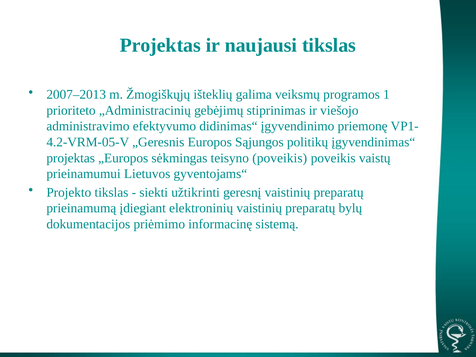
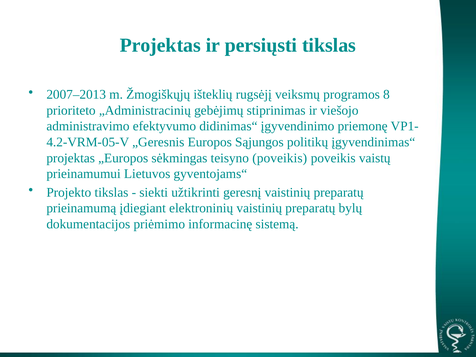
naujausi: naujausi -> persiųsti
galima: galima -> rugsėjį
1: 1 -> 8
